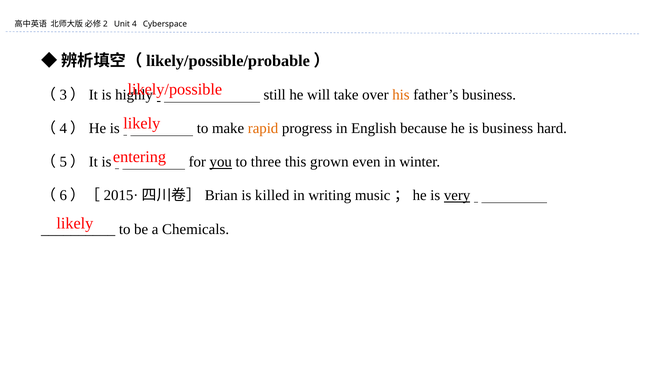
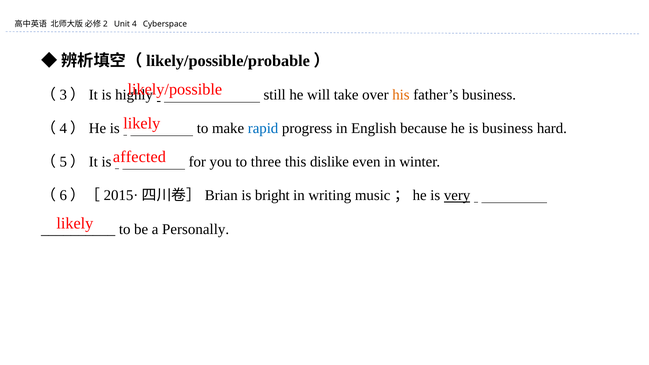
rapid colour: orange -> blue
entering: entering -> affected
you underline: present -> none
grown: grown -> dislike
killed: killed -> bright
Chemicals: Chemicals -> Personally
